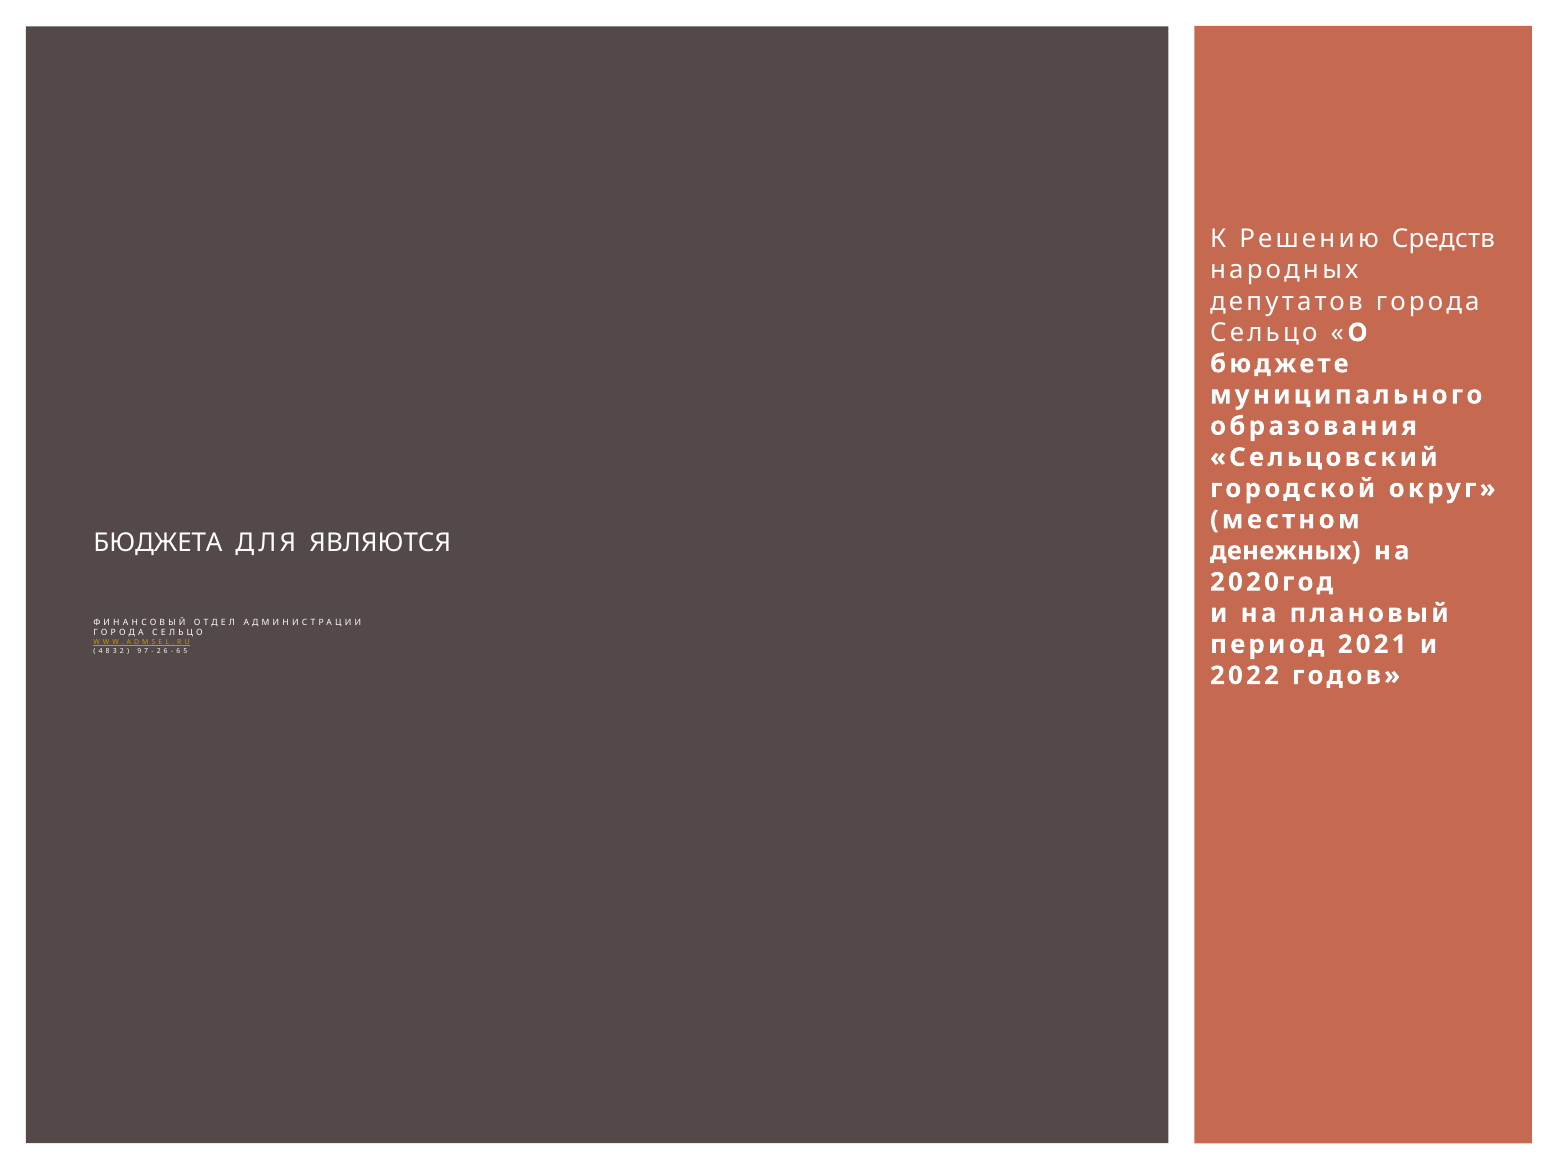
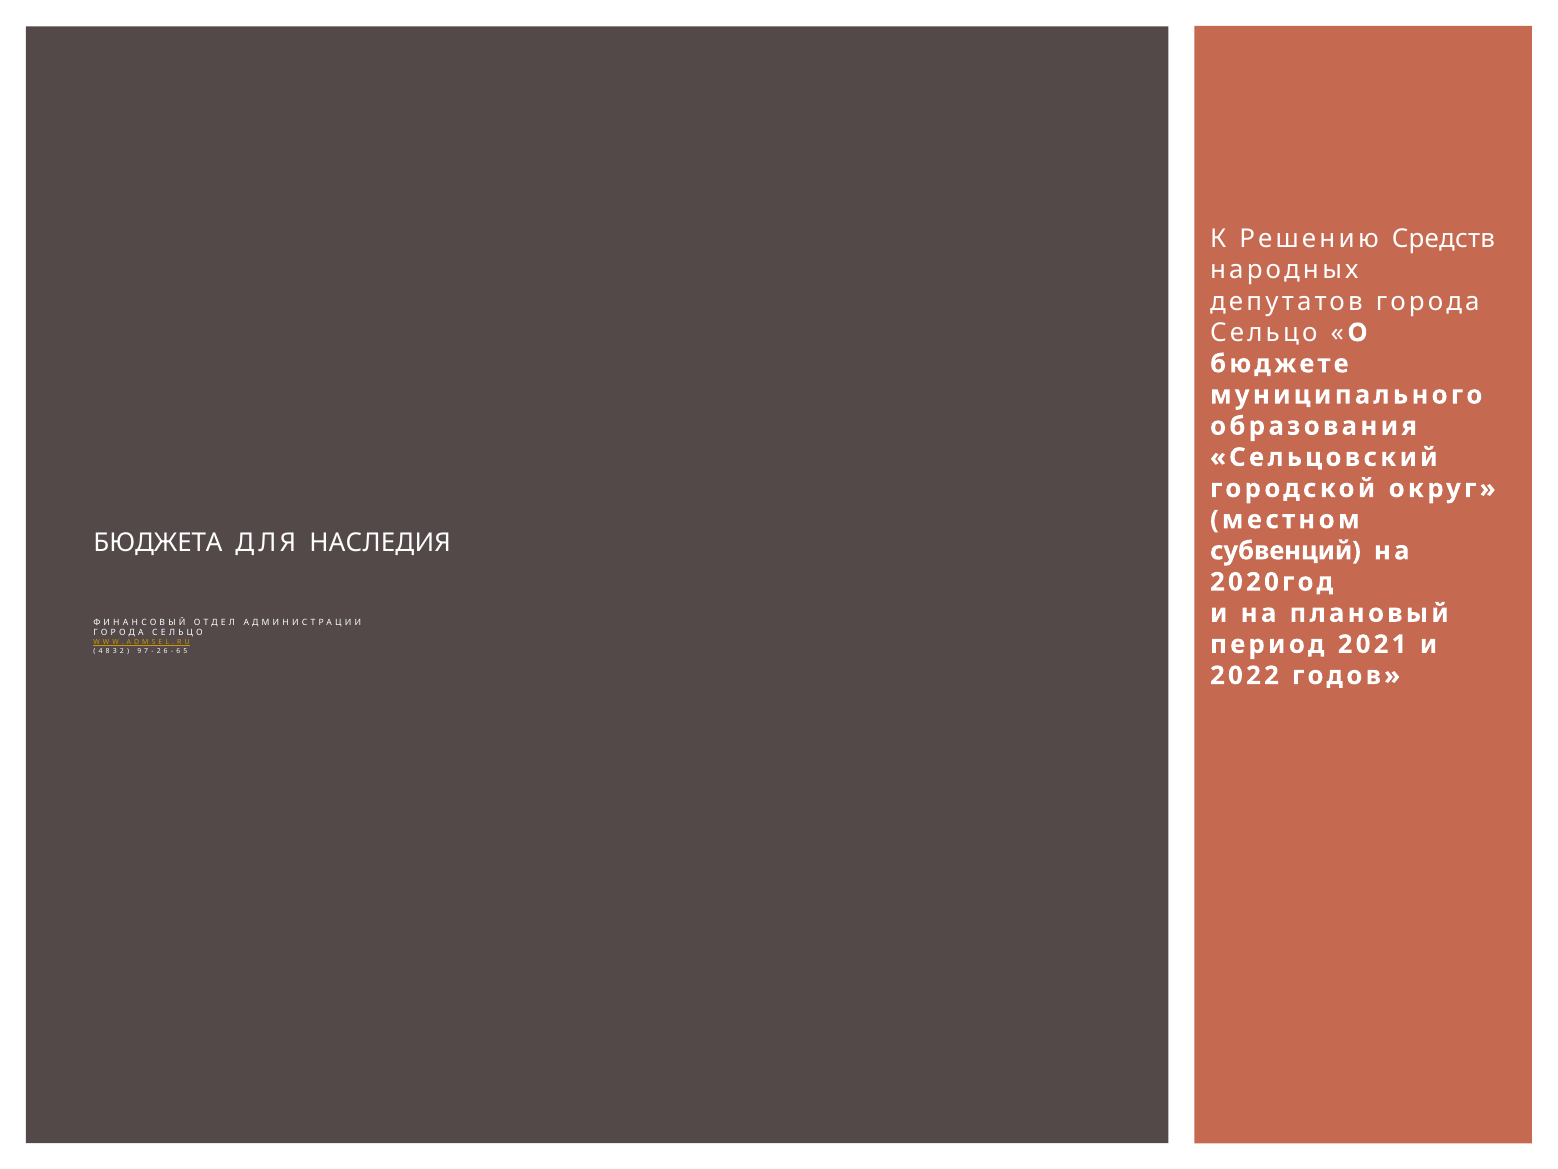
ЯВЛЯЮТСЯ: ЯВЛЯЮТСЯ -> НАСЛЕДИЯ
денежных: денежных -> субвенций
